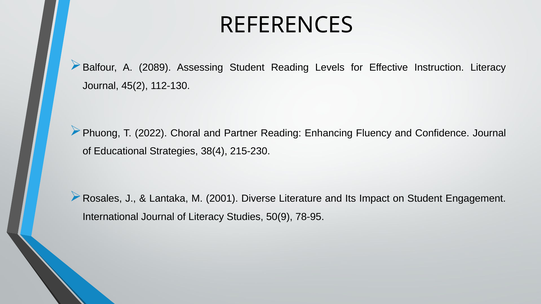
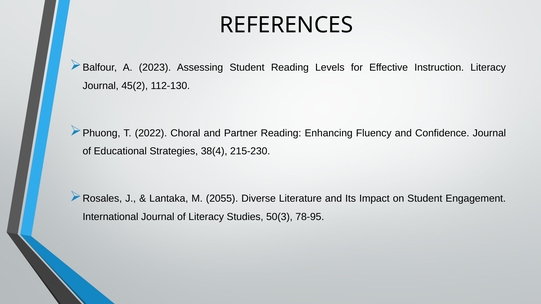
2089: 2089 -> 2023
2001: 2001 -> 2055
50(9: 50(9 -> 50(3
